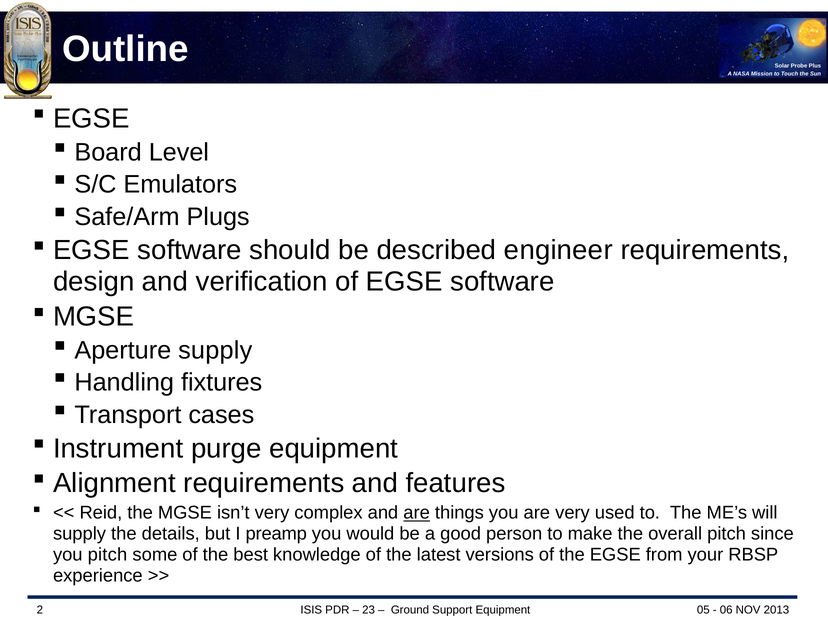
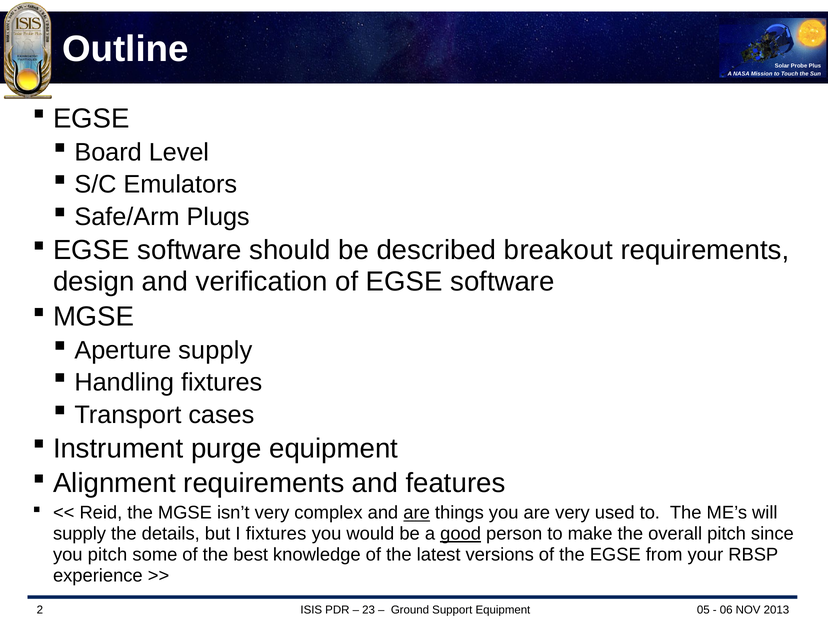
engineer: engineer -> breakout
I preamp: preamp -> fixtures
good underline: none -> present
